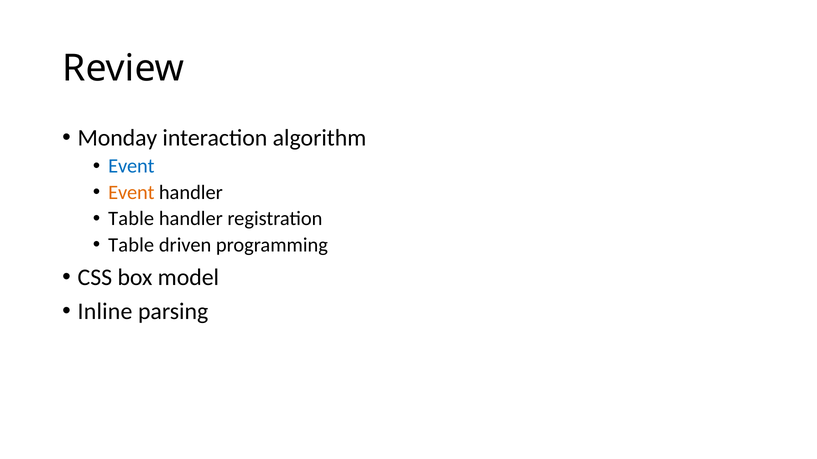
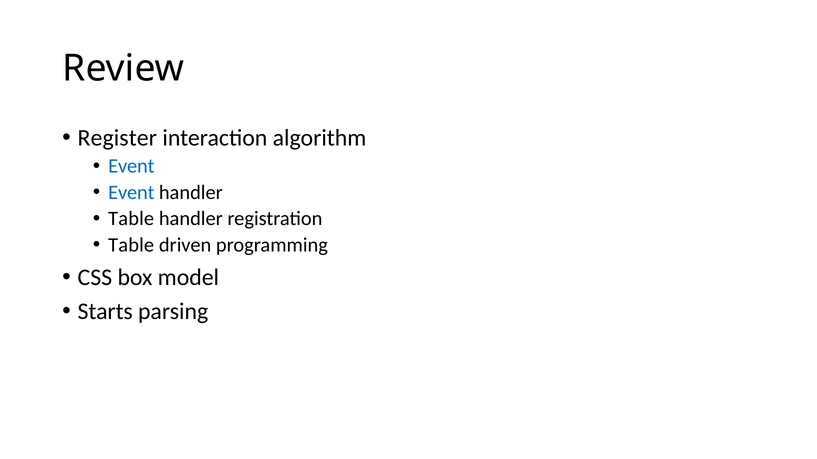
Monday: Monday -> Register
Event at (131, 193) colour: orange -> blue
Inline: Inline -> Starts
